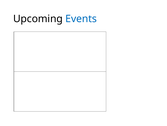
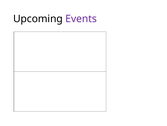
Events colour: blue -> purple
